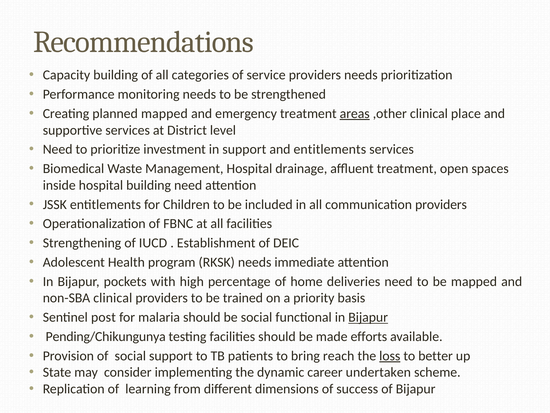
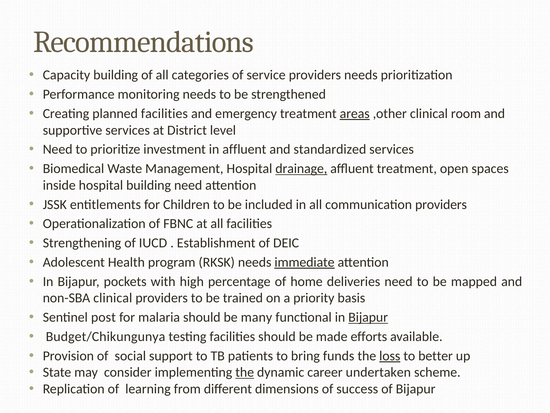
planned mapped: mapped -> facilities
place: place -> room
in support: support -> affluent
and entitlements: entitlements -> standardized
drainage underline: none -> present
immediate underline: none -> present
be social: social -> many
Pending/Chikungunya: Pending/Chikungunya -> Budget/Chikungunya
reach: reach -> funds
the at (245, 372) underline: none -> present
